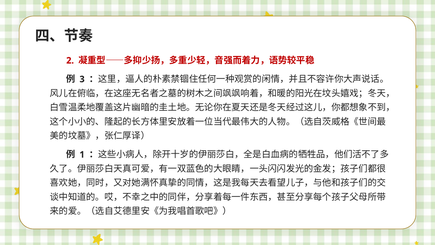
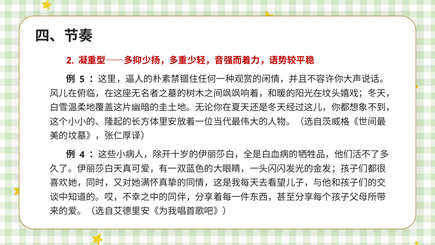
3: 3 -> 5
1: 1 -> 4
